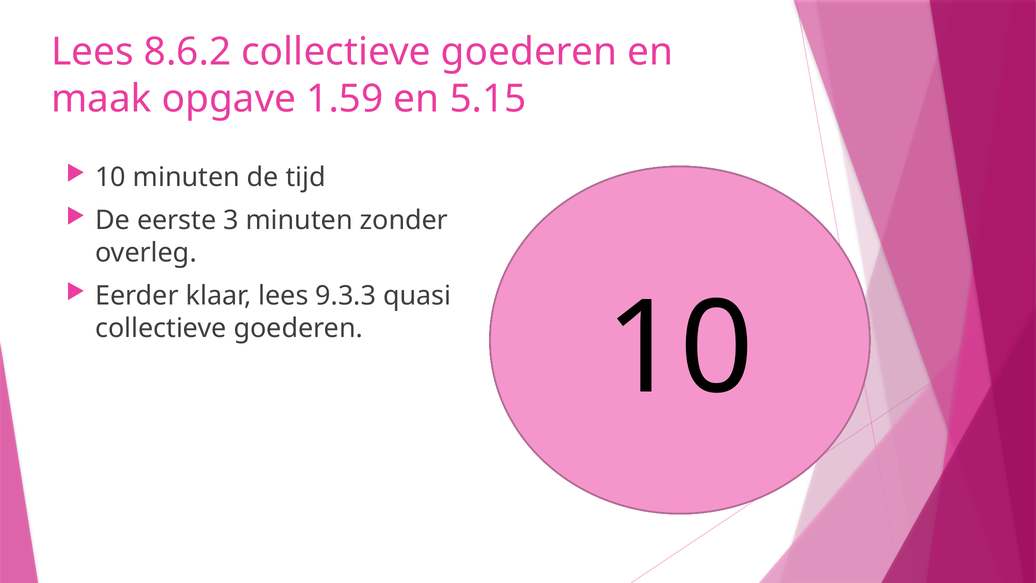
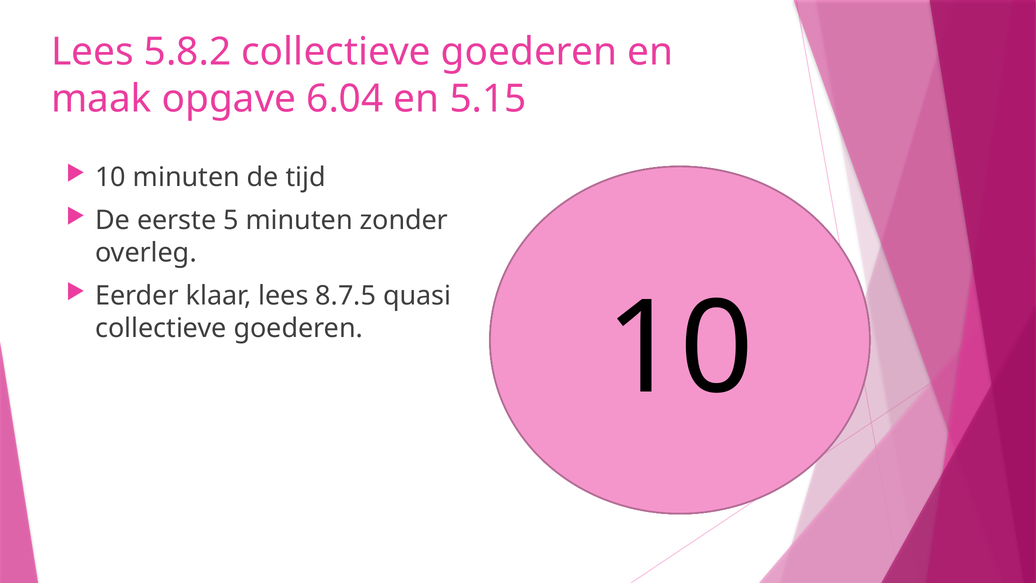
8.6.2: 8.6.2 -> 5.8.2
1.59: 1.59 -> 6.04
3: 3 -> 5
9.3.3: 9.3.3 -> 8.7.5
